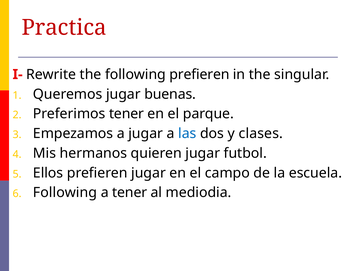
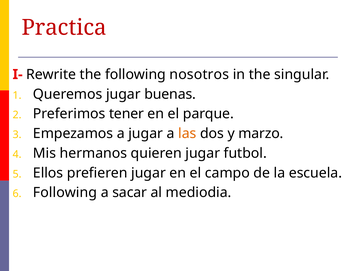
following prefieren: prefieren -> nosotros
las colour: blue -> orange
clases: clases -> marzo
a tener: tener -> sacar
